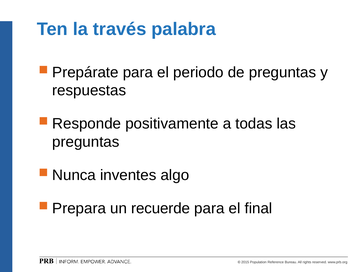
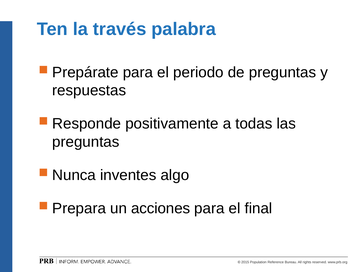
recuerde: recuerde -> acciones
